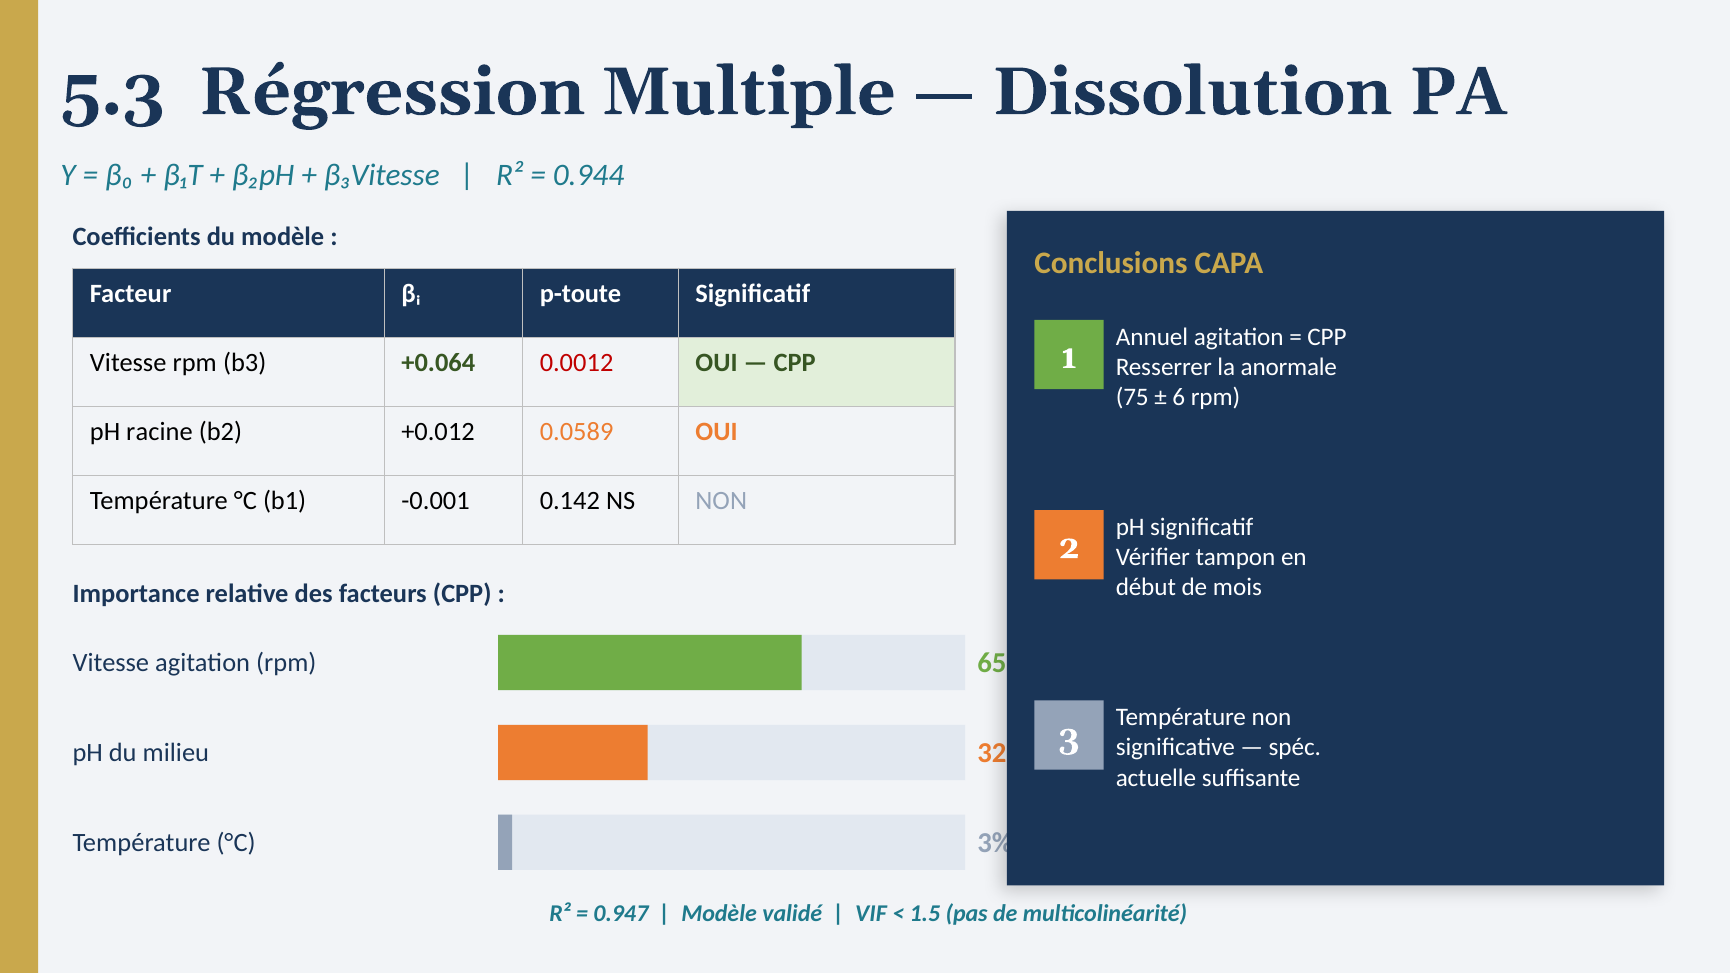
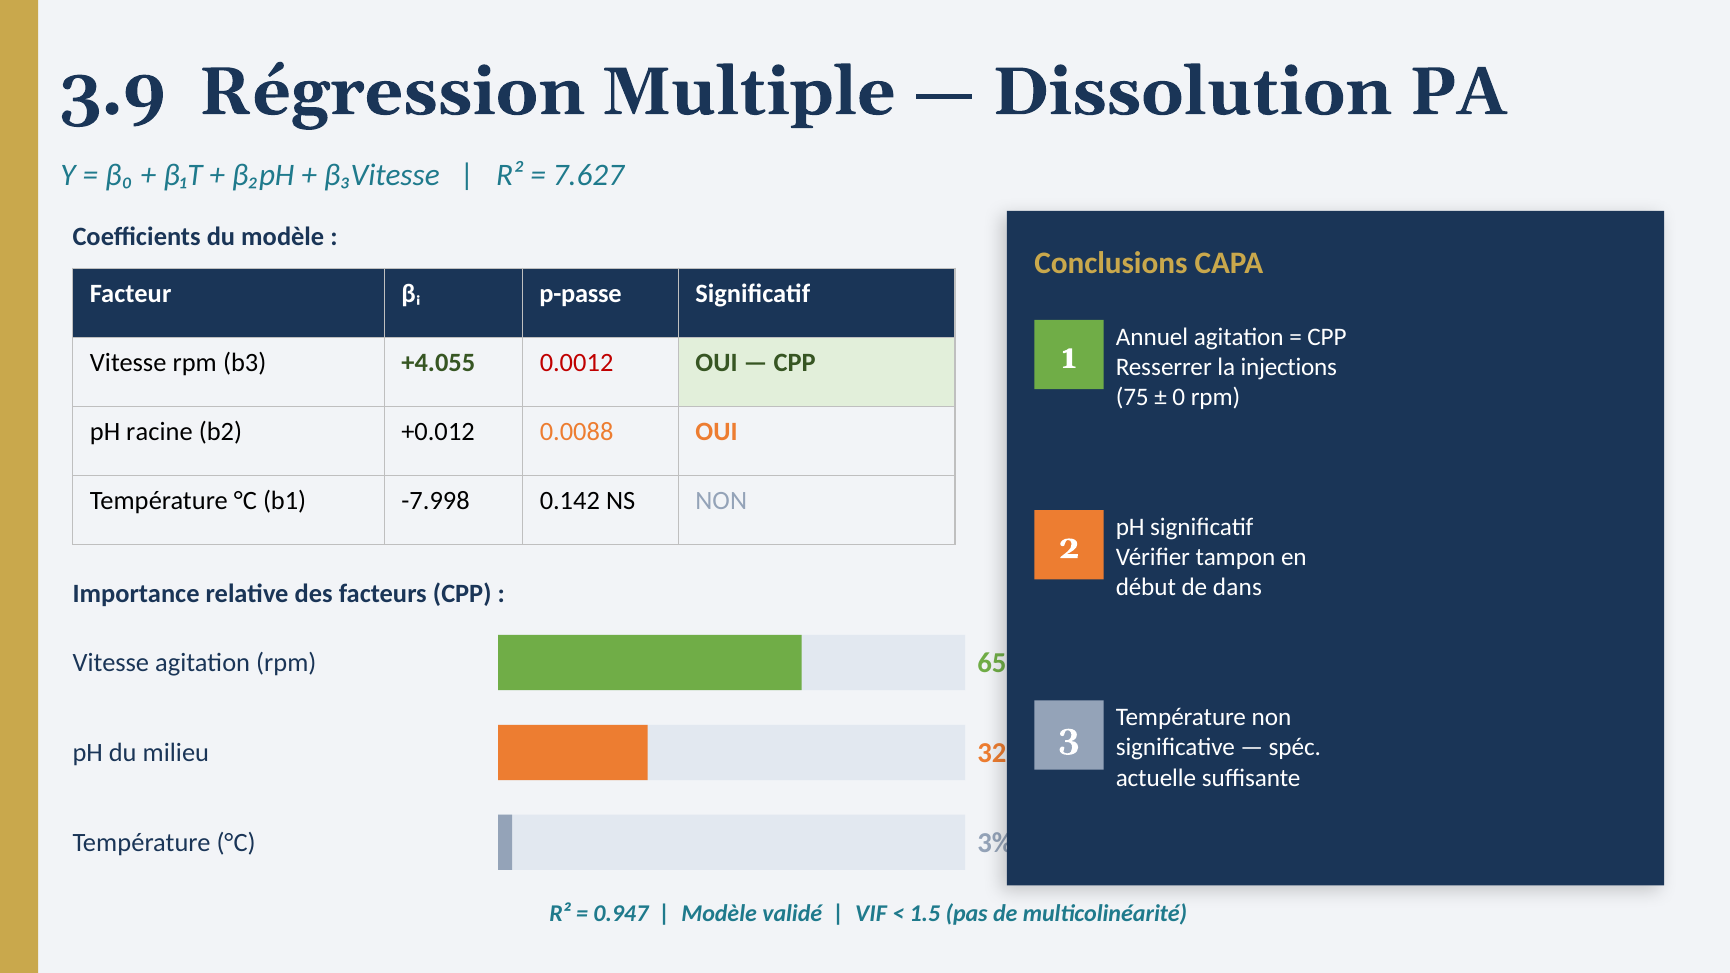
5.3: 5.3 -> 3.9
0.944: 0.944 -> 7.627
p-toute: p-toute -> p-passe
+0.064: +0.064 -> +4.055
anormale: anormale -> injections
6: 6 -> 0
0.0589: 0.0589 -> 0.0088
-0.001: -0.001 -> -7.998
mois: mois -> dans
